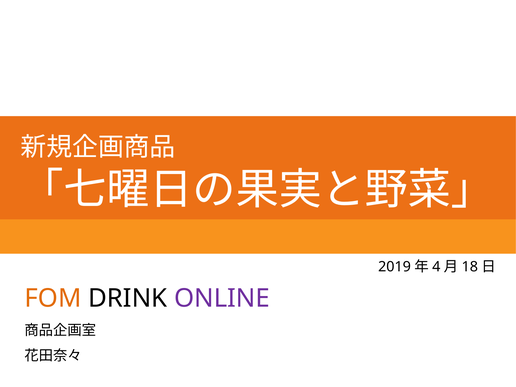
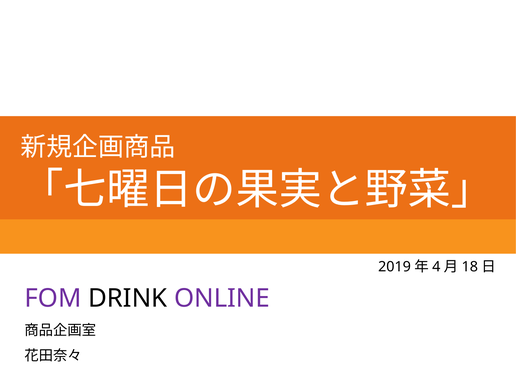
FOM colour: orange -> purple
